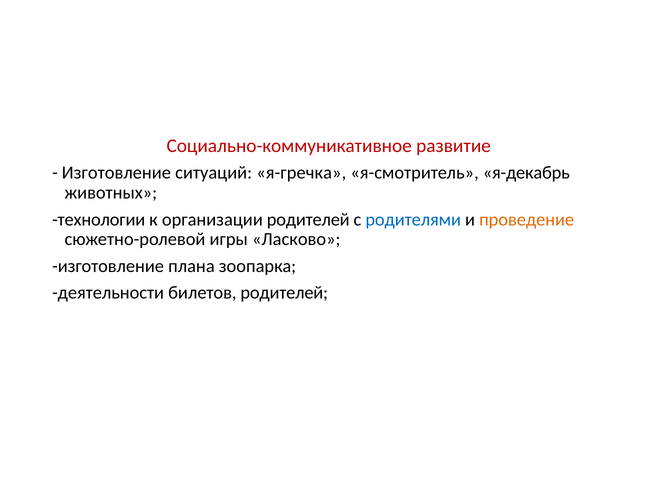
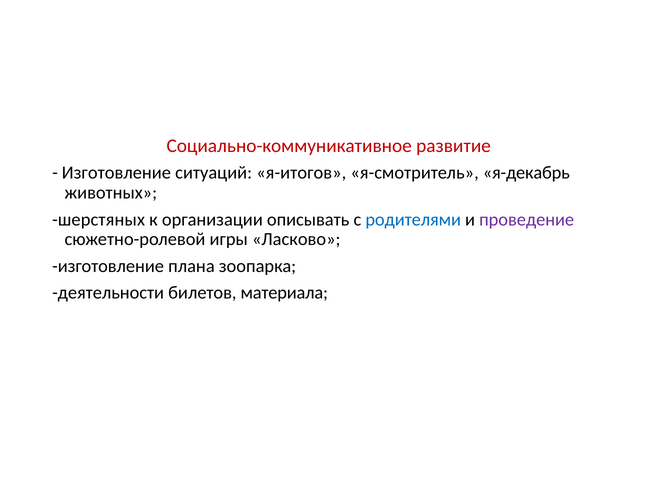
я-гречка: я-гречка -> я-итогов
технологии: технологии -> шерстяных
организации родителей: родителей -> описывать
проведение colour: orange -> purple
билетов родителей: родителей -> материала
